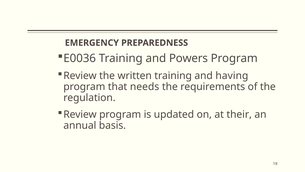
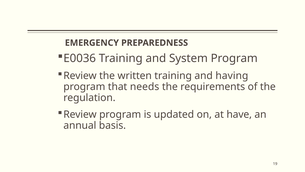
Powers: Powers -> System
their: their -> have
